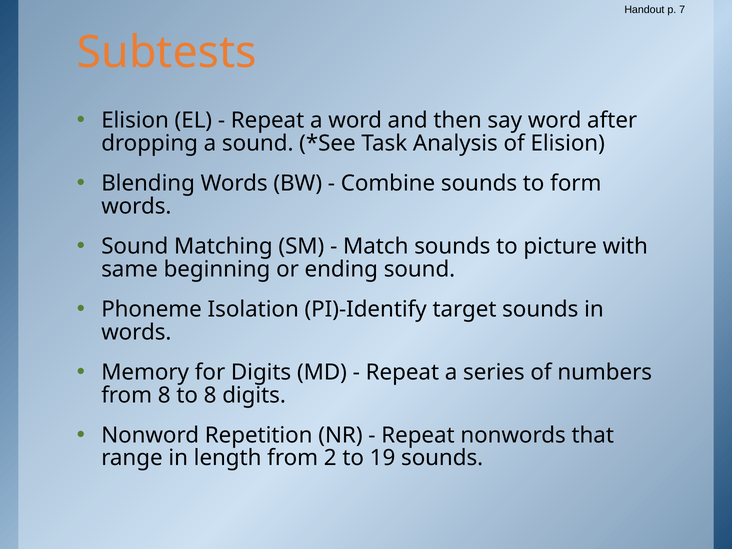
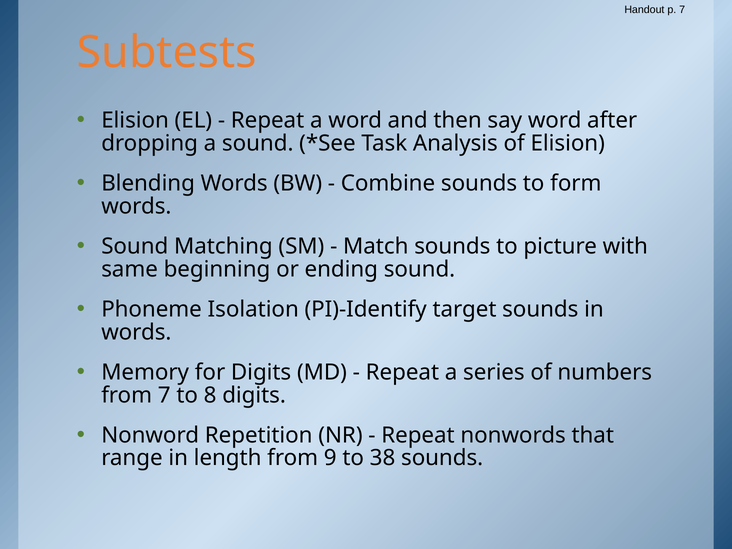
from 8: 8 -> 7
2: 2 -> 9
19: 19 -> 38
